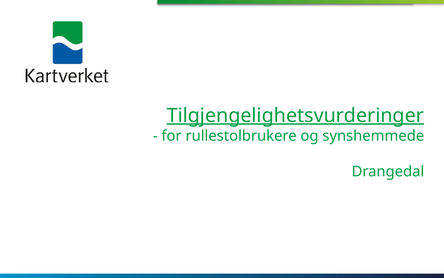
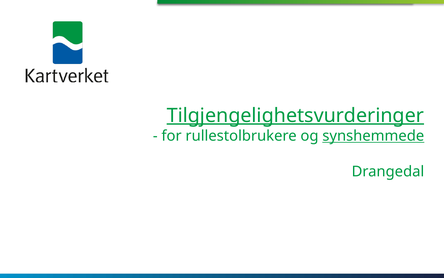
synshemmede underline: none -> present
